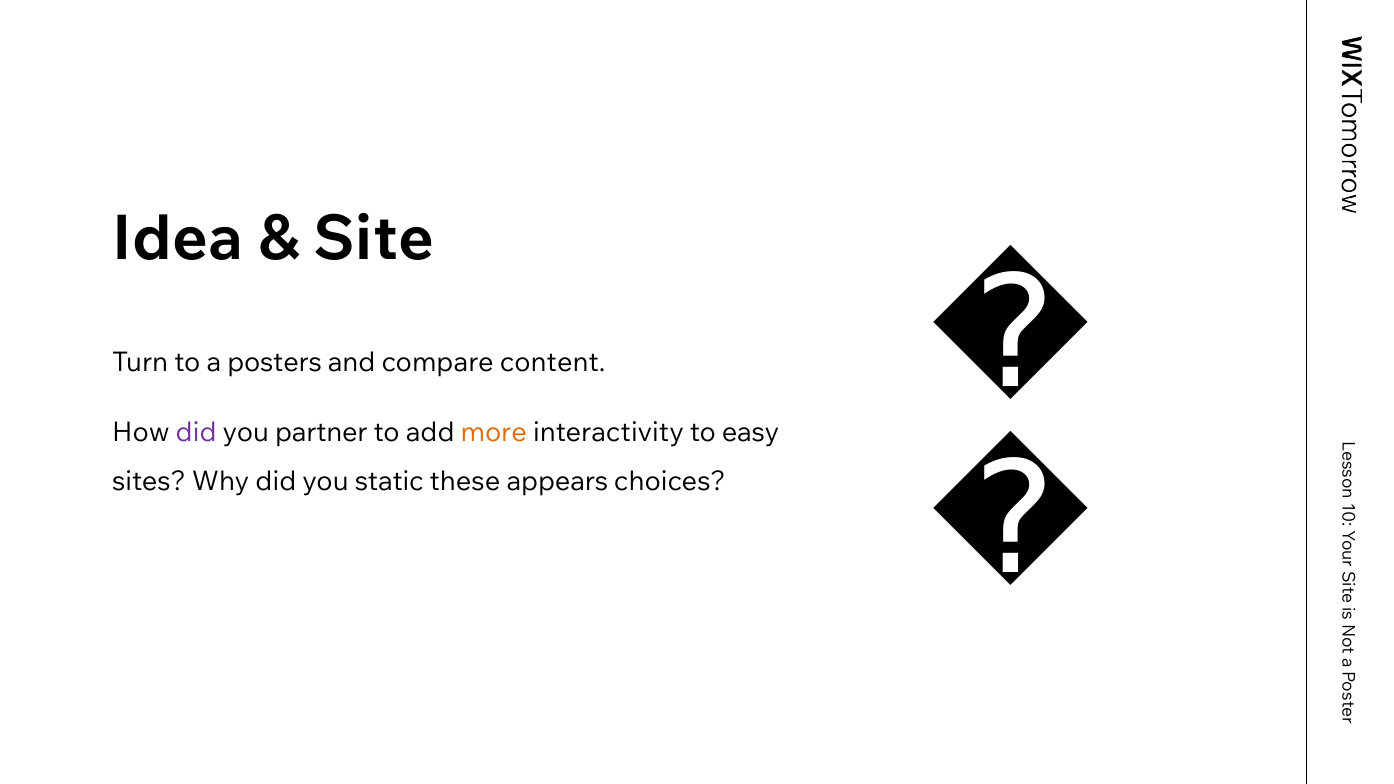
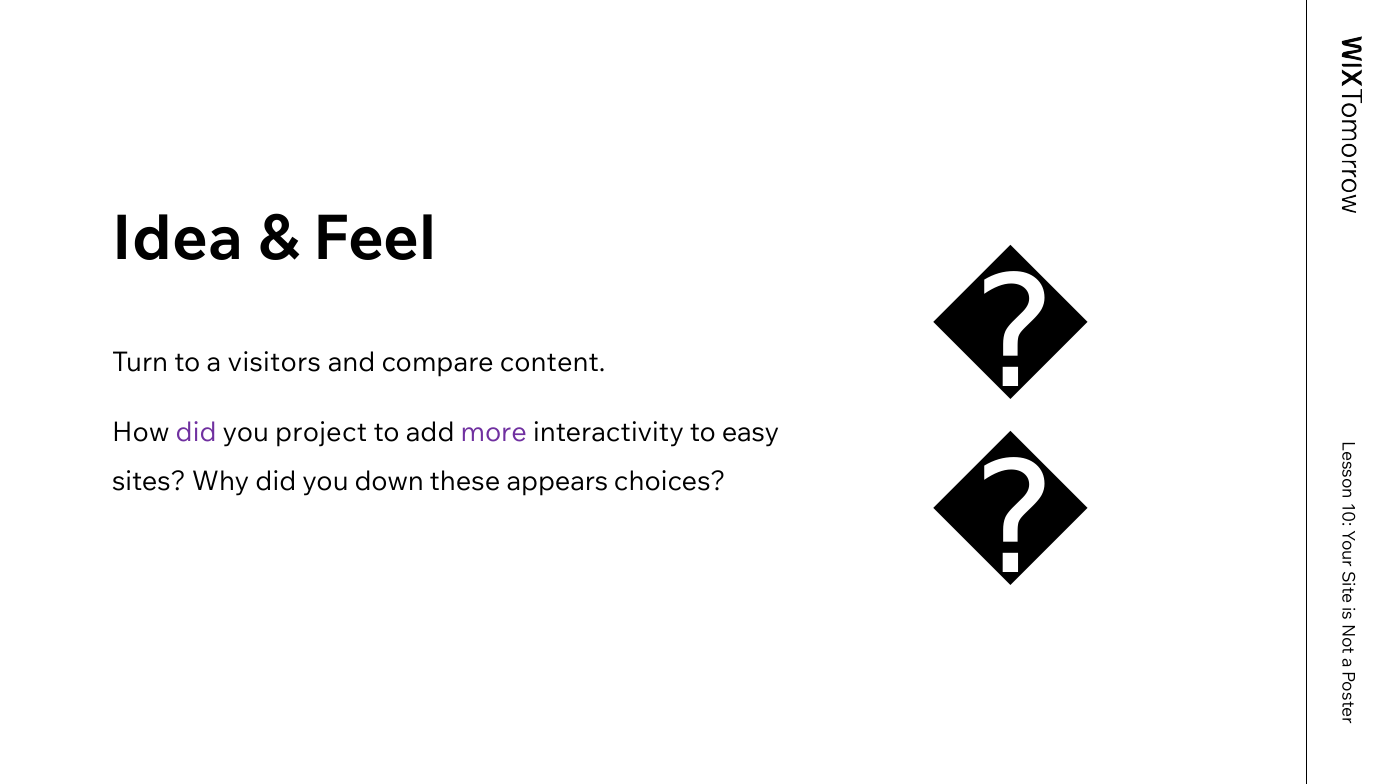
Site: Site -> Feel
posters: posters -> visitors
partner: partner -> project
more colour: orange -> purple
static: static -> down
